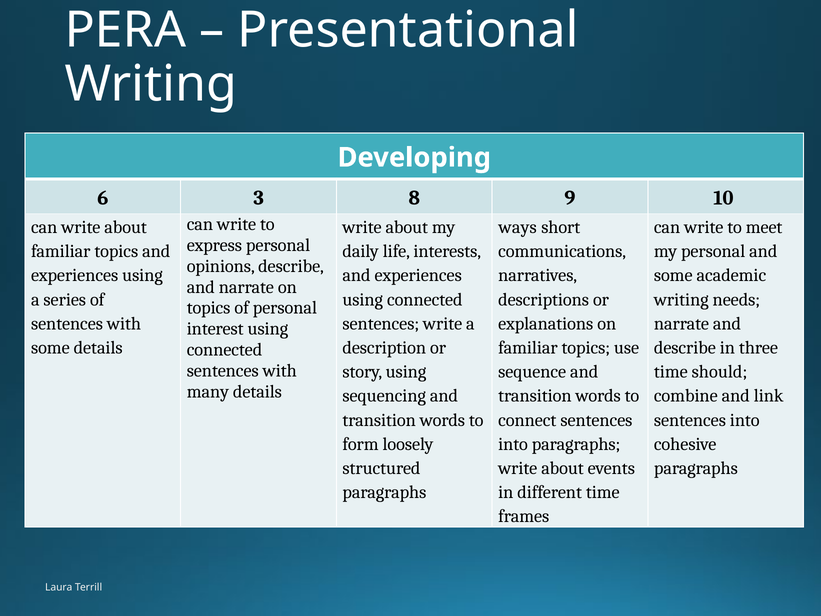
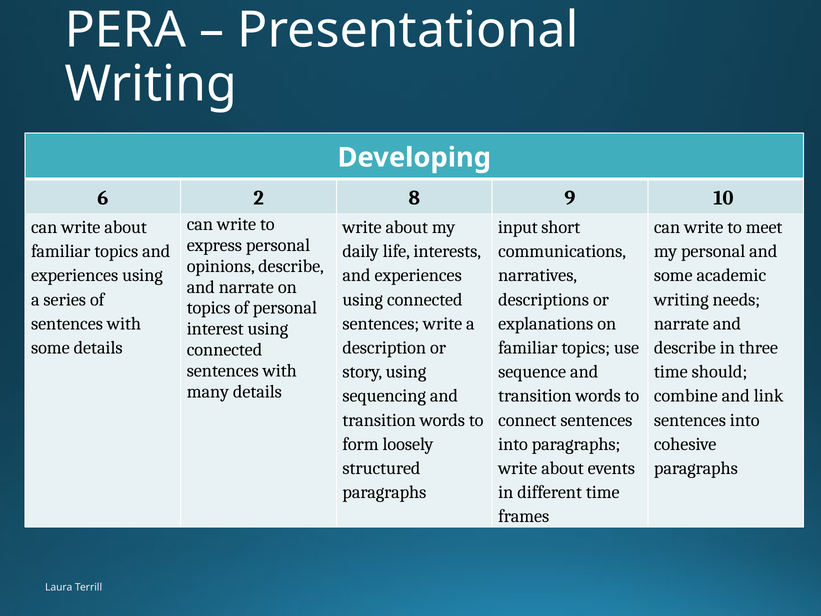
3: 3 -> 2
ways: ways -> input
